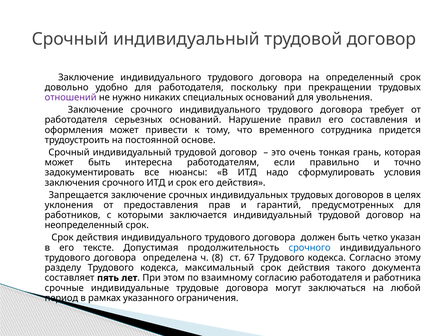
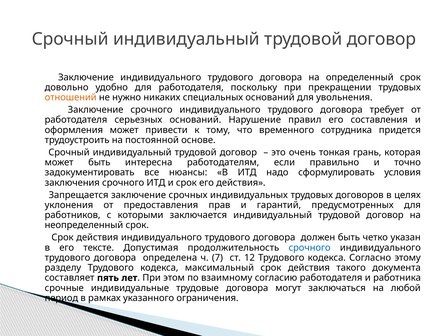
отношений colour: purple -> orange
8: 8 -> 7
67: 67 -> 12
